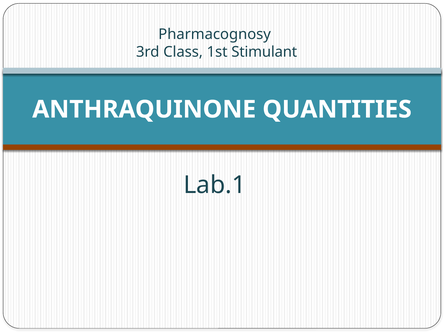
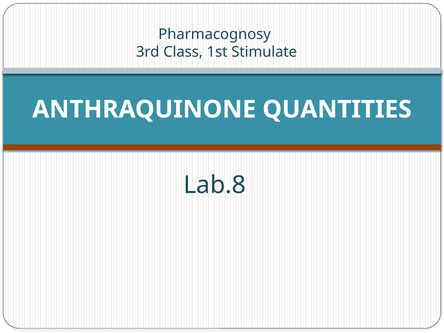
Stimulant: Stimulant -> Stimulate
Lab.1: Lab.1 -> Lab.8
